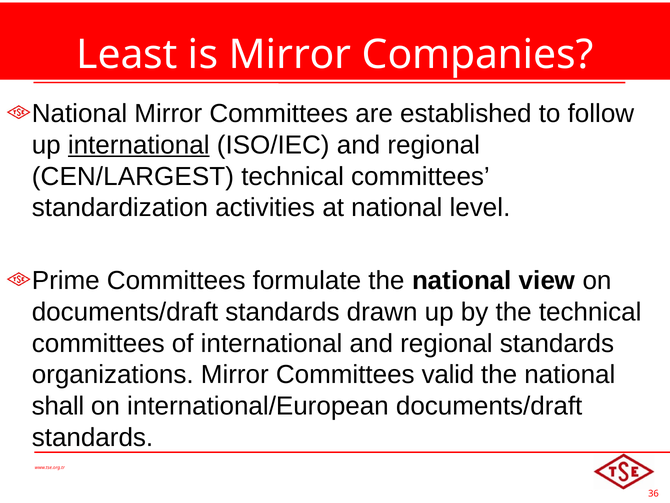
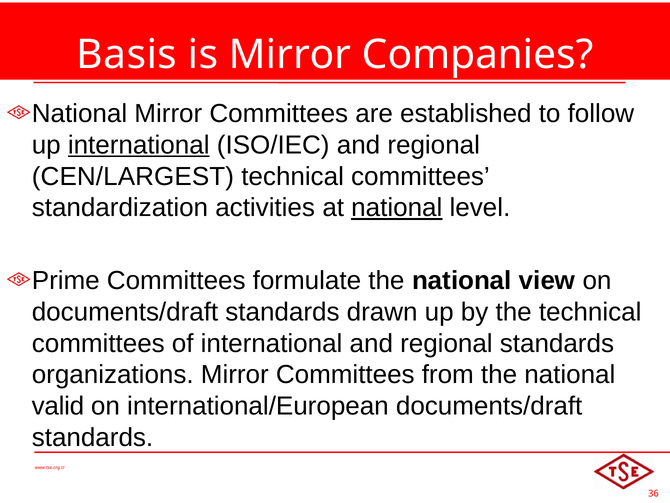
Least: Least -> Basis
national at (397, 208) underline: none -> present
valid: valid -> from
shall: shall -> valid
